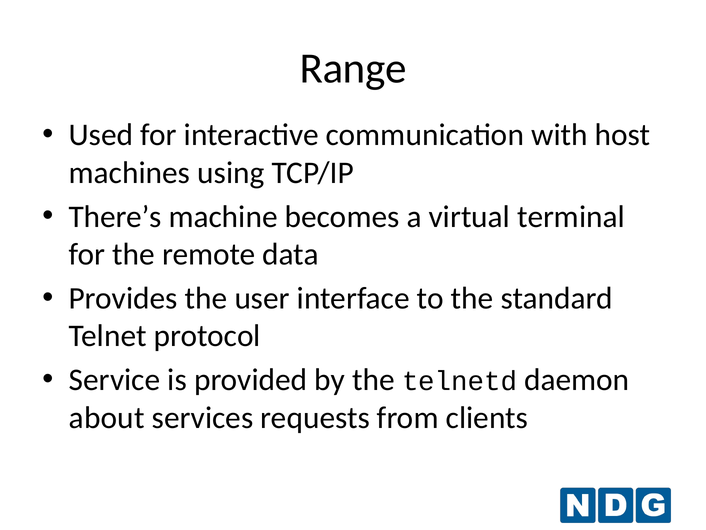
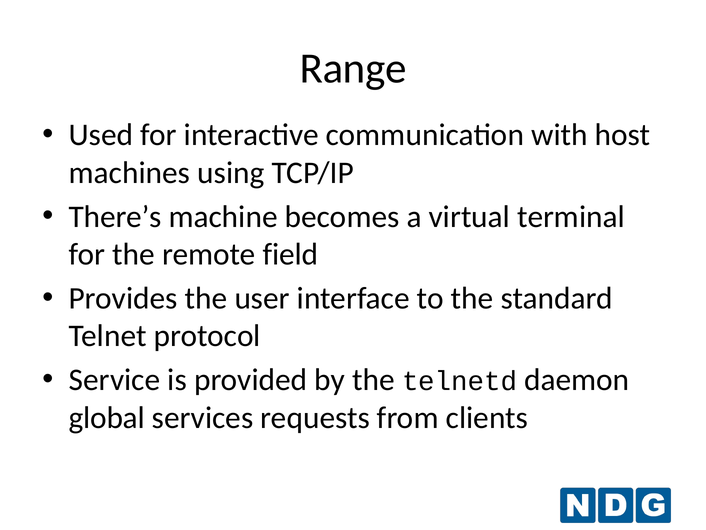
data: data -> field
about: about -> global
